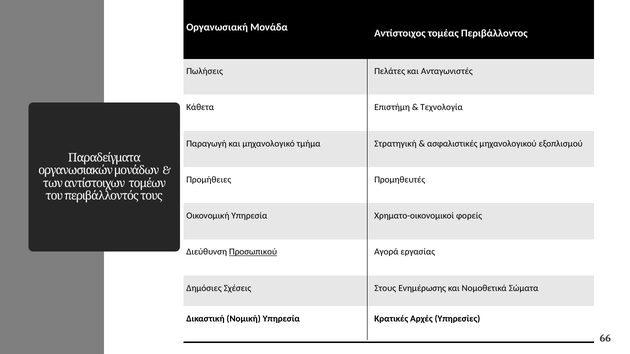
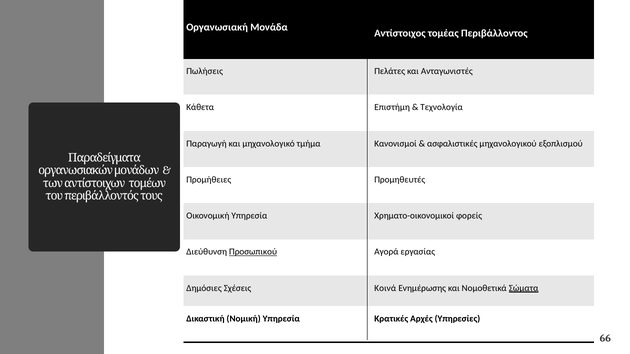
Στρατηγική: Στρατηγική -> Κανονισμοί
Στους: Στους -> Κοινά
Σώματα underline: none -> present
